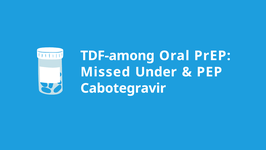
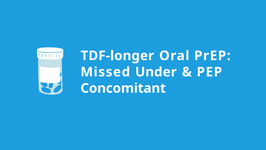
TDF-among: TDF-among -> TDF-longer
Cabotegravir: Cabotegravir -> Concomitant
